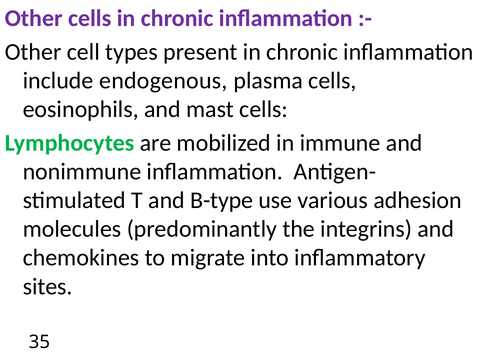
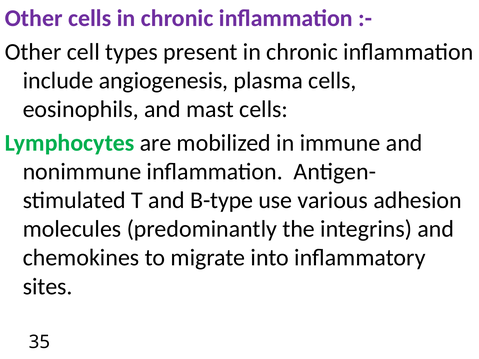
endogenous: endogenous -> angiogenesis
